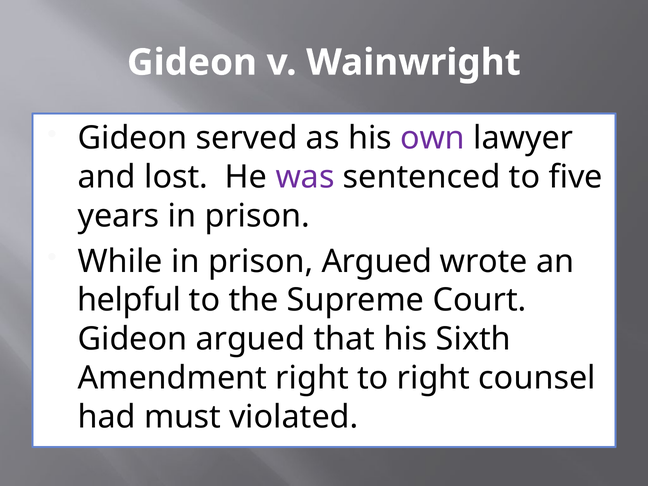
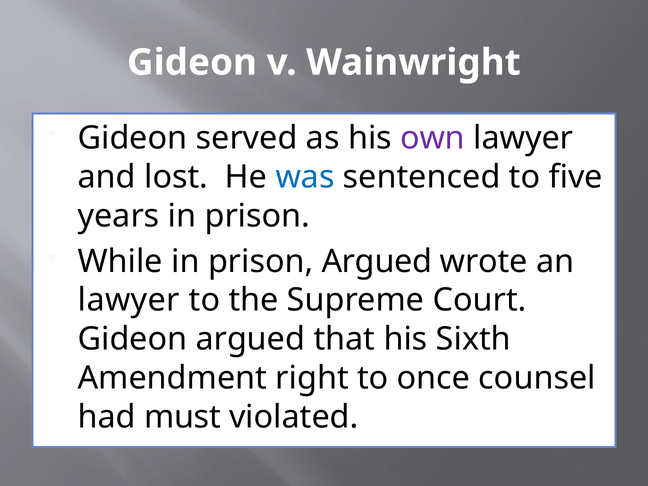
was colour: purple -> blue
helpful at (129, 300): helpful -> lawyer
to right: right -> once
